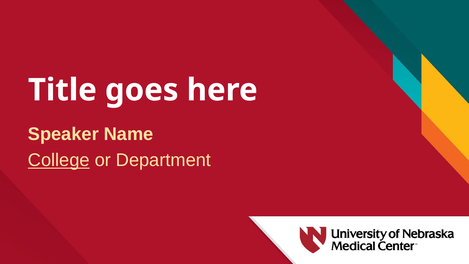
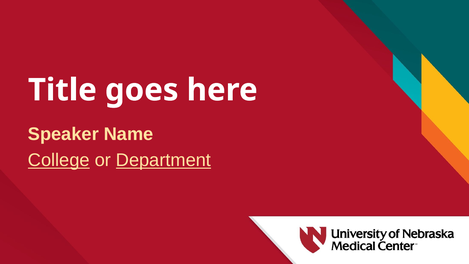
Department underline: none -> present
